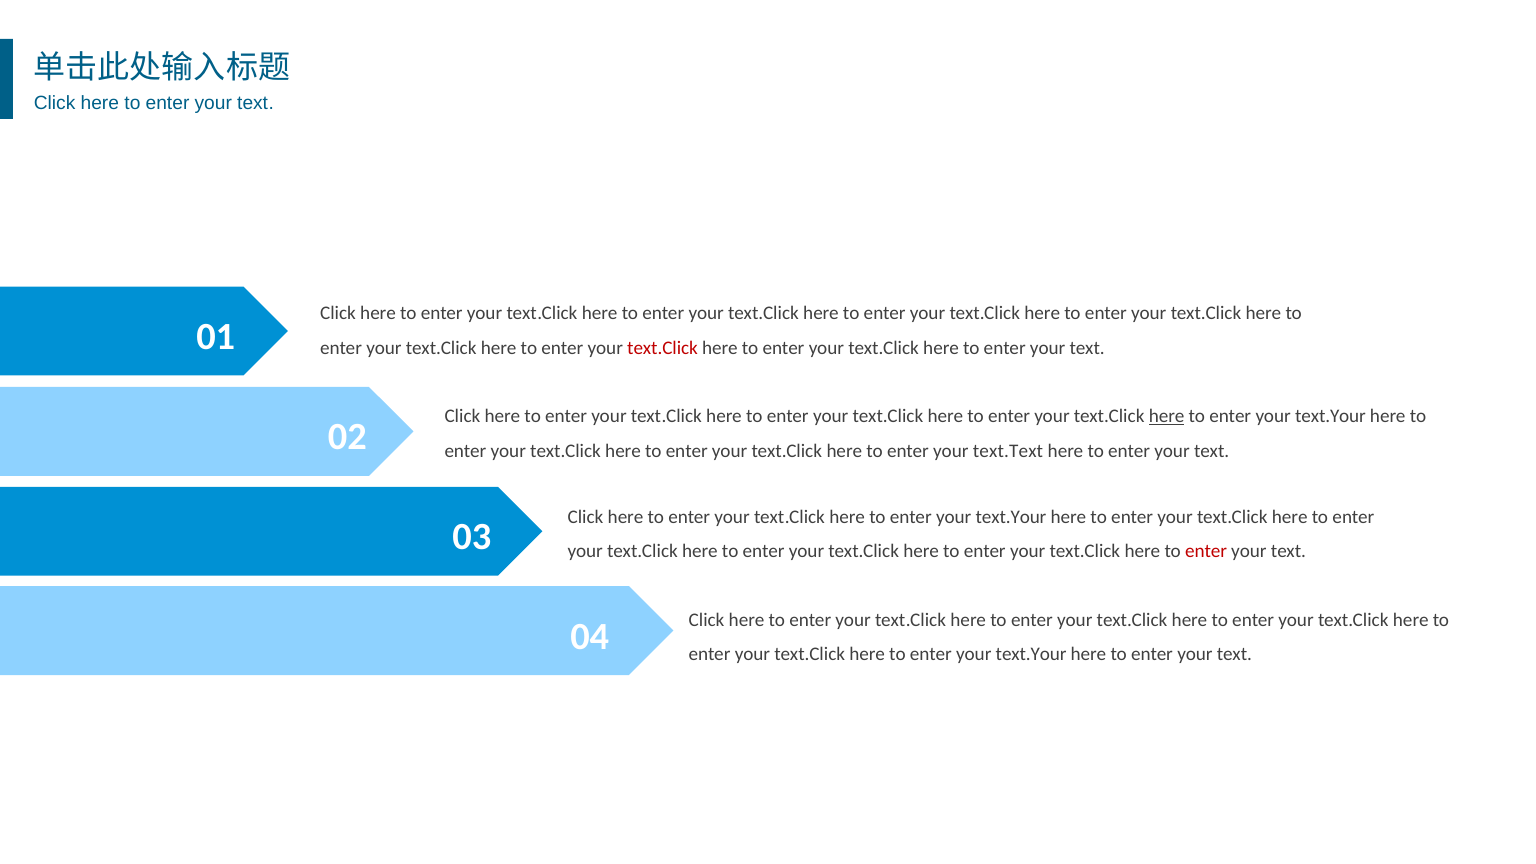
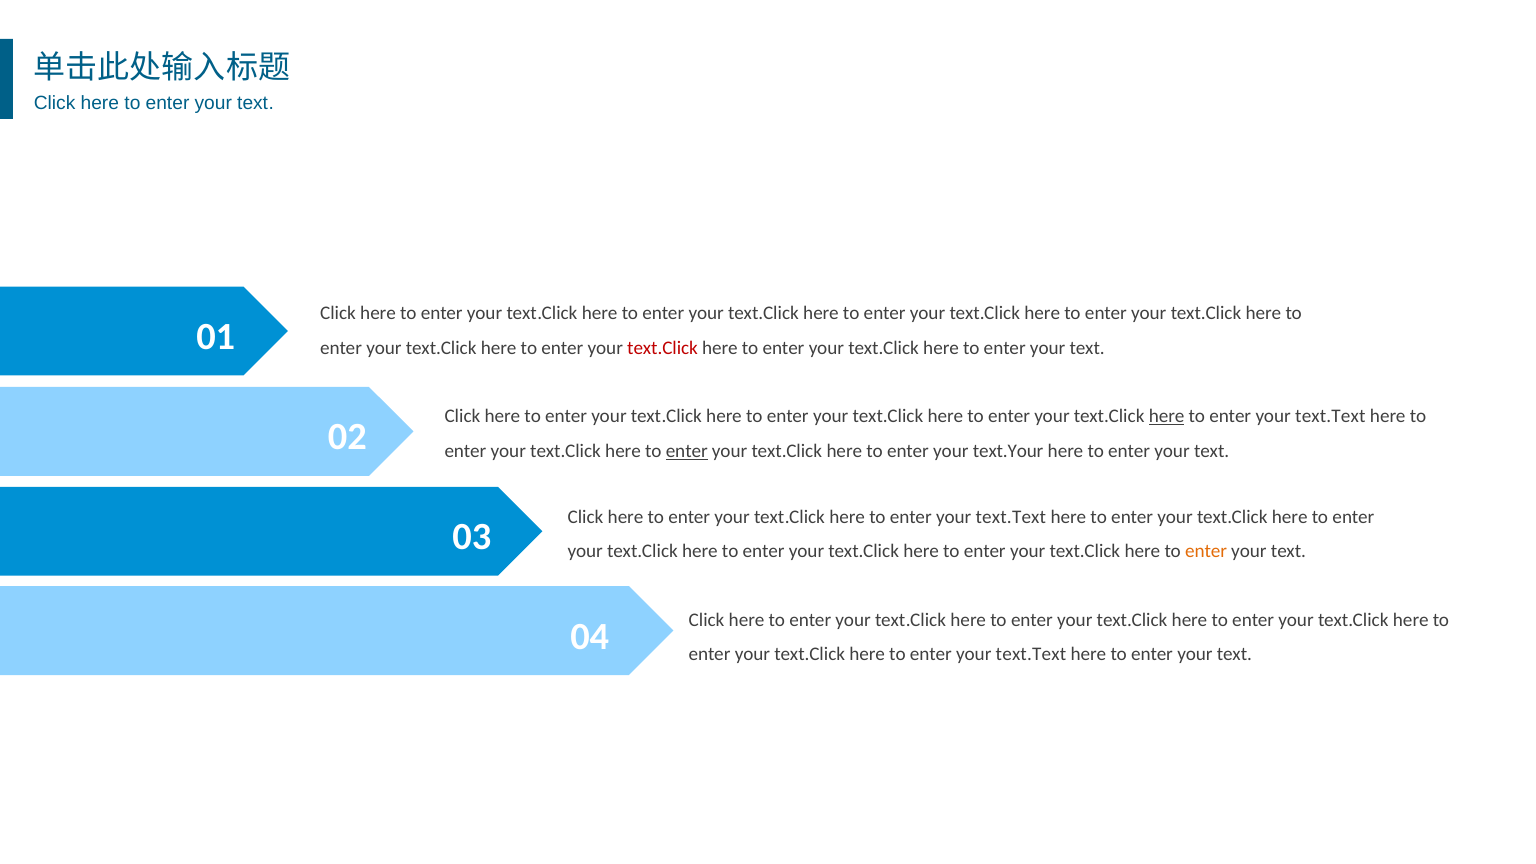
text.Your at (1330, 416): text.Your -> text.Text
enter at (687, 451) underline: none -> present
text.Text: text.Text -> text.Your
text.Your at (1011, 517): text.Your -> text.Text
enter at (1206, 551) colour: red -> orange
text.Your at (1031, 655): text.Your -> text.Text
